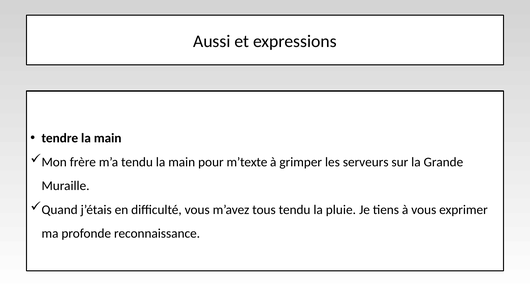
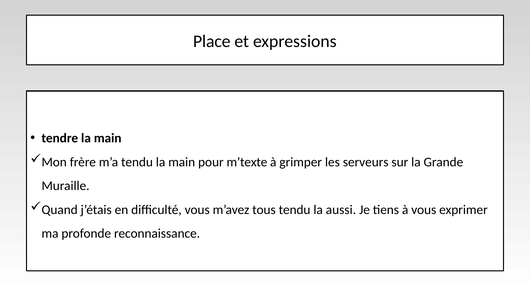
Aussi: Aussi -> Place
pluie: pluie -> aussi
